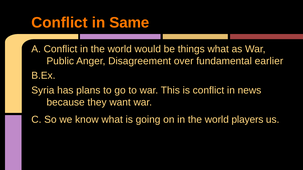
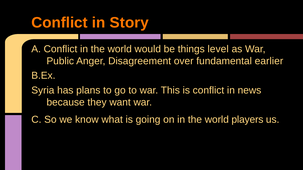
Same: Same -> Story
things what: what -> level
